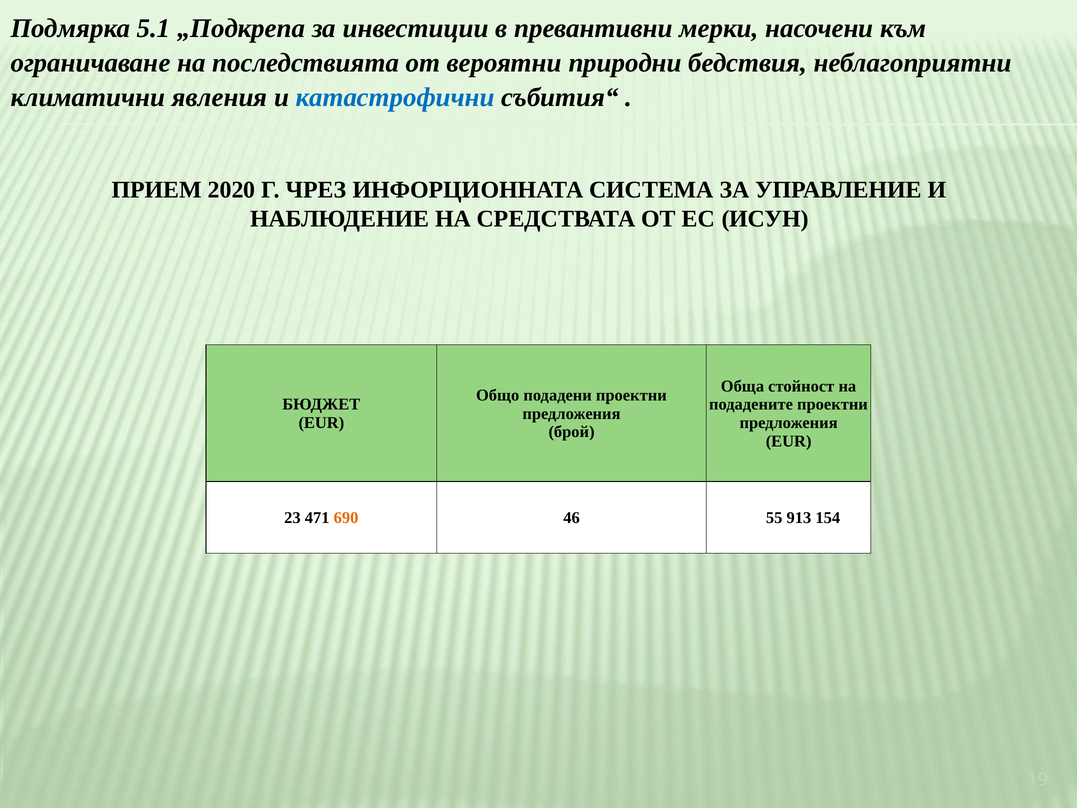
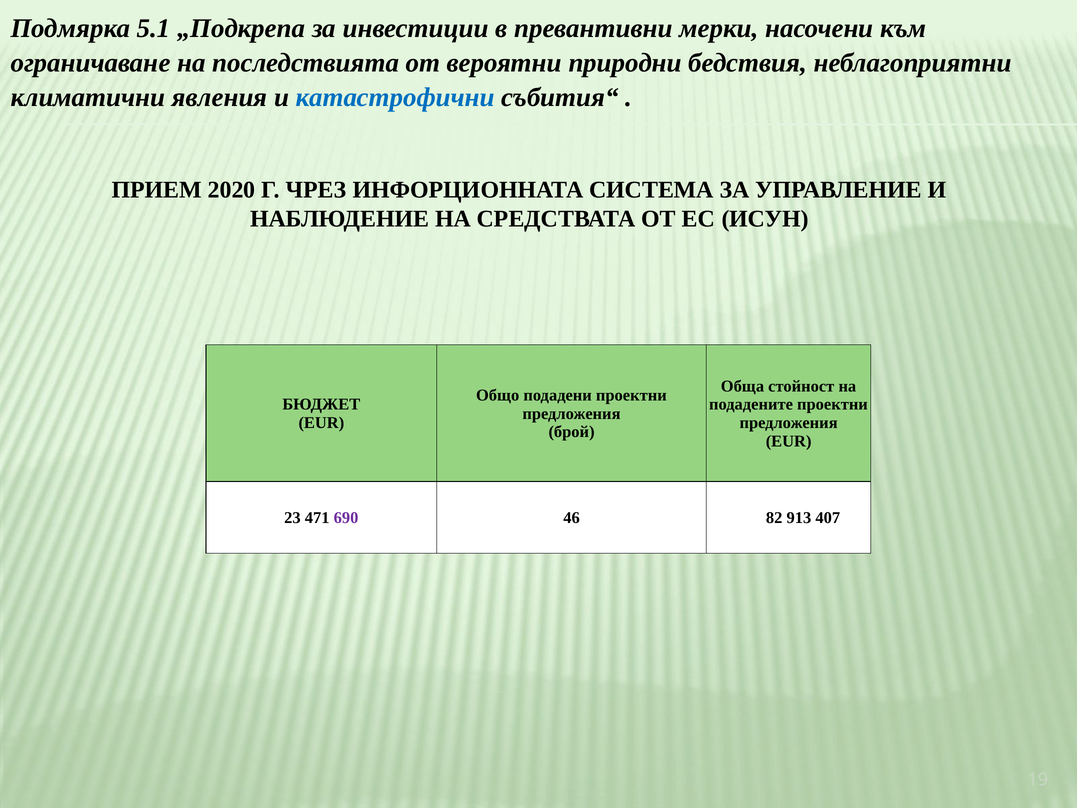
690 colour: orange -> purple
55: 55 -> 82
154: 154 -> 407
